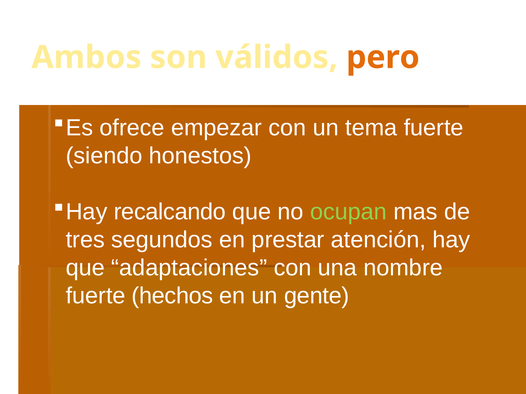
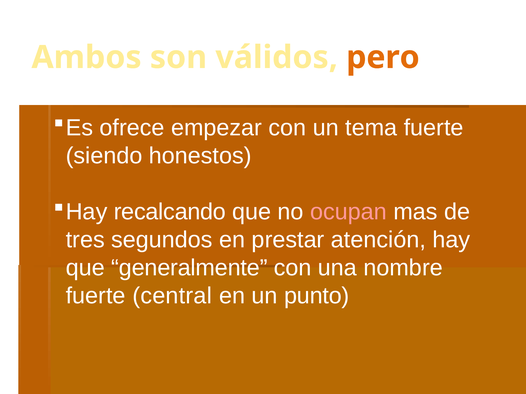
ocupan colour: light green -> pink
adaptaciones: adaptaciones -> generalmente
hechos: hechos -> central
gente: gente -> punto
